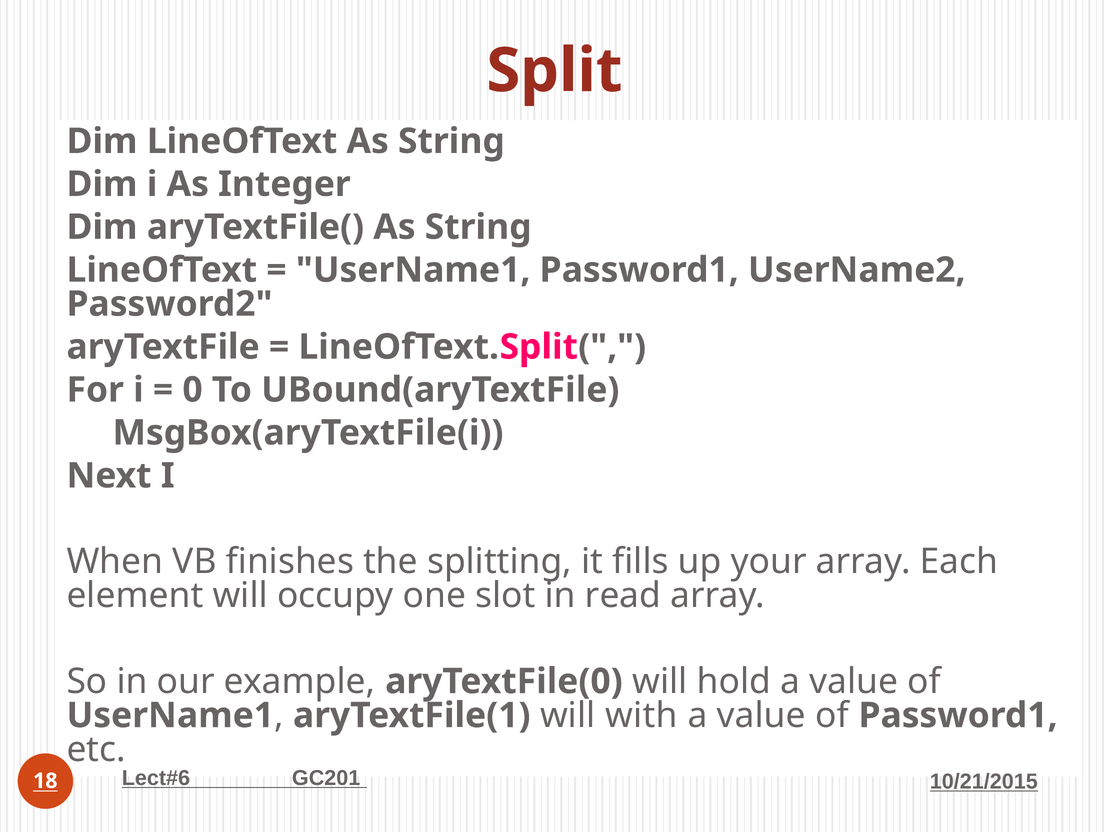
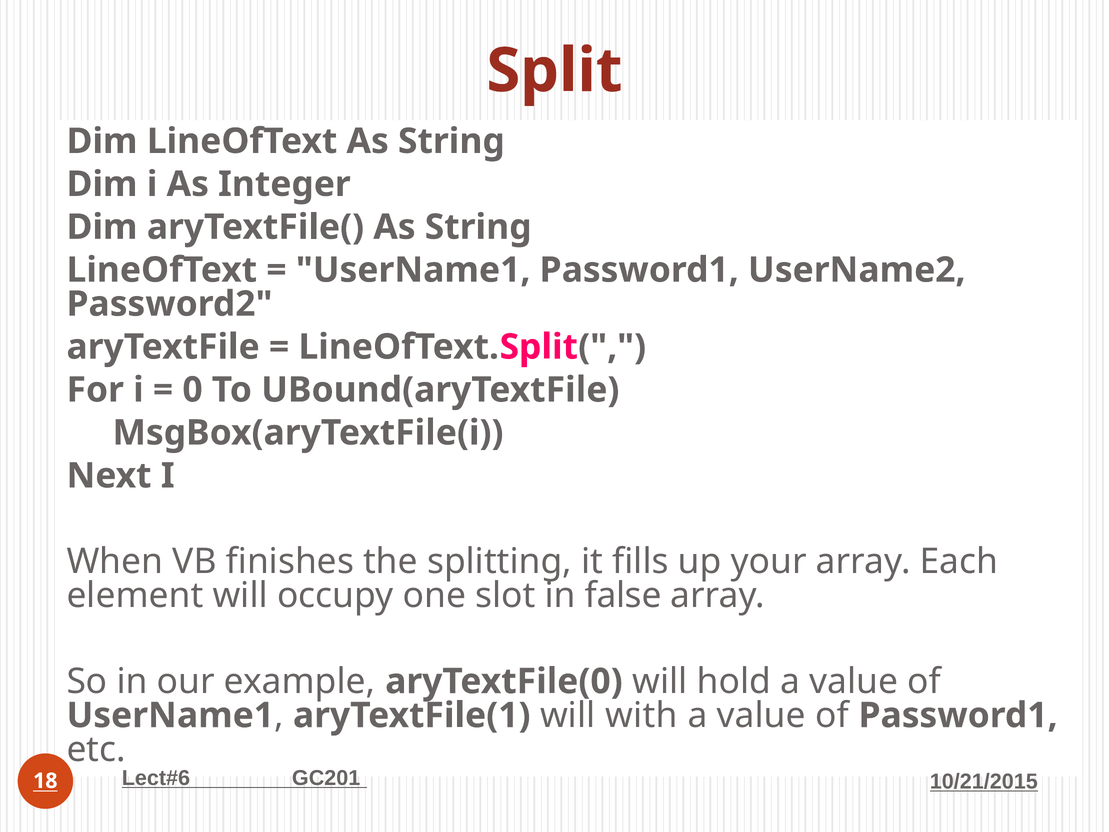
read: read -> false
